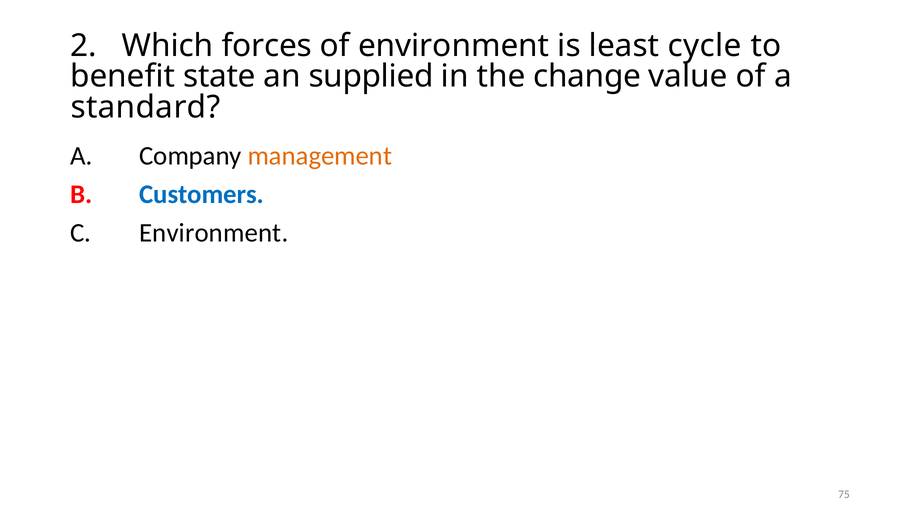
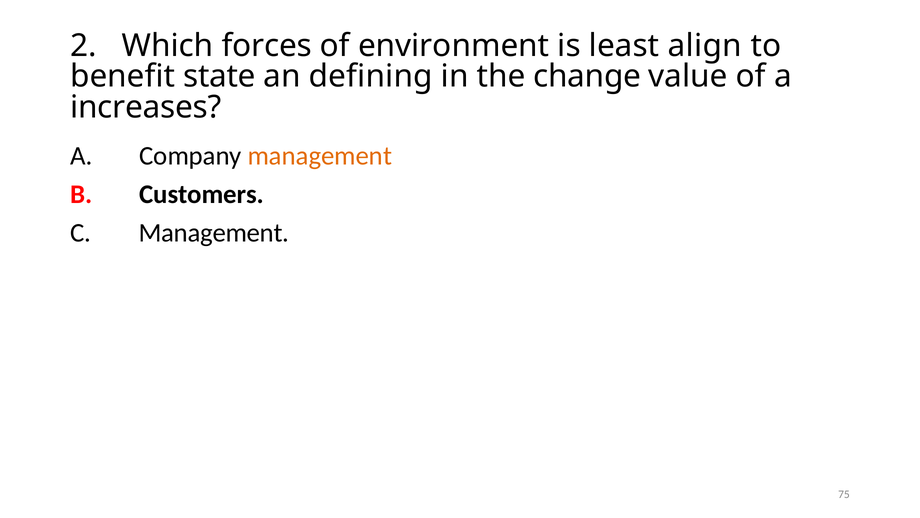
cycle: cycle -> align
supplied: supplied -> defining
standard: standard -> increases
Customers colour: blue -> black
C Environment: Environment -> Management
